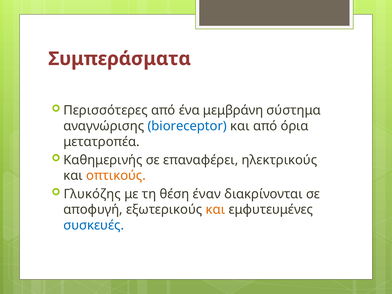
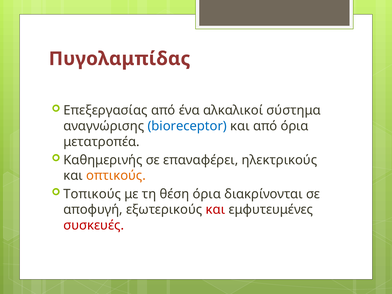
Συμπεράσματα: Συμπεράσματα -> Πυγολαμπίδας
Περισσότερες: Περισσότερες -> Επεξεργασίας
μεμβράνη: μεμβράνη -> αλκαλικοί
Γλυκόζης: Γλυκόζης -> Τοπικούς
θέση έναν: έναν -> όρια
και at (215, 210) colour: orange -> red
συσκευές colour: blue -> red
